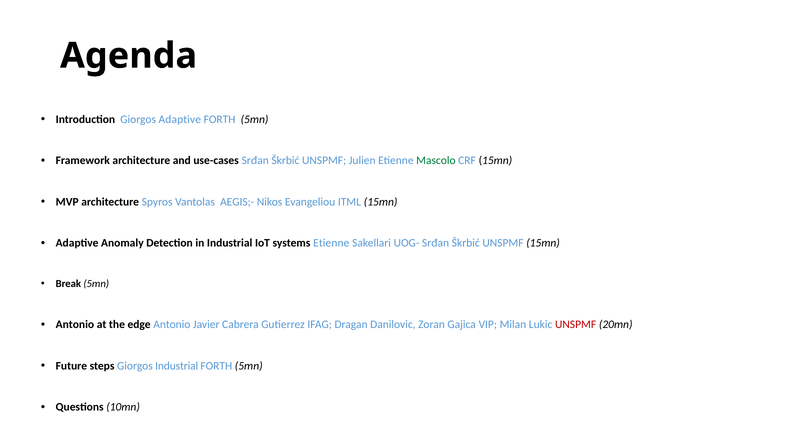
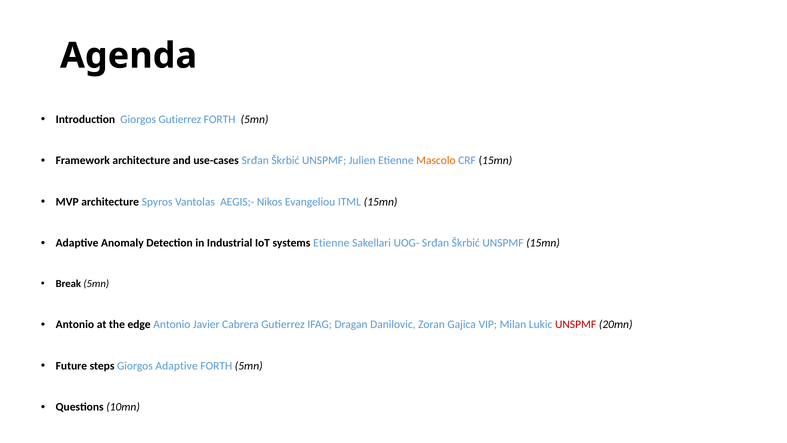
Giorgos Adaptive: Adaptive -> Gutierrez
Mascolo colour: green -> orange
Giorgos Industrial: Industrial -> Adaptive
